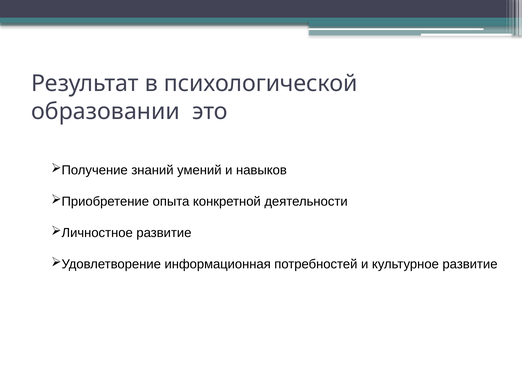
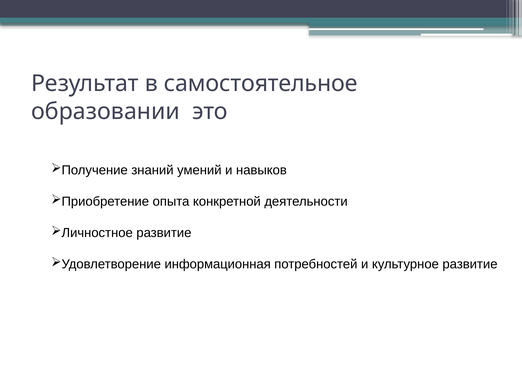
психологической: психологической -> самостоятельное
